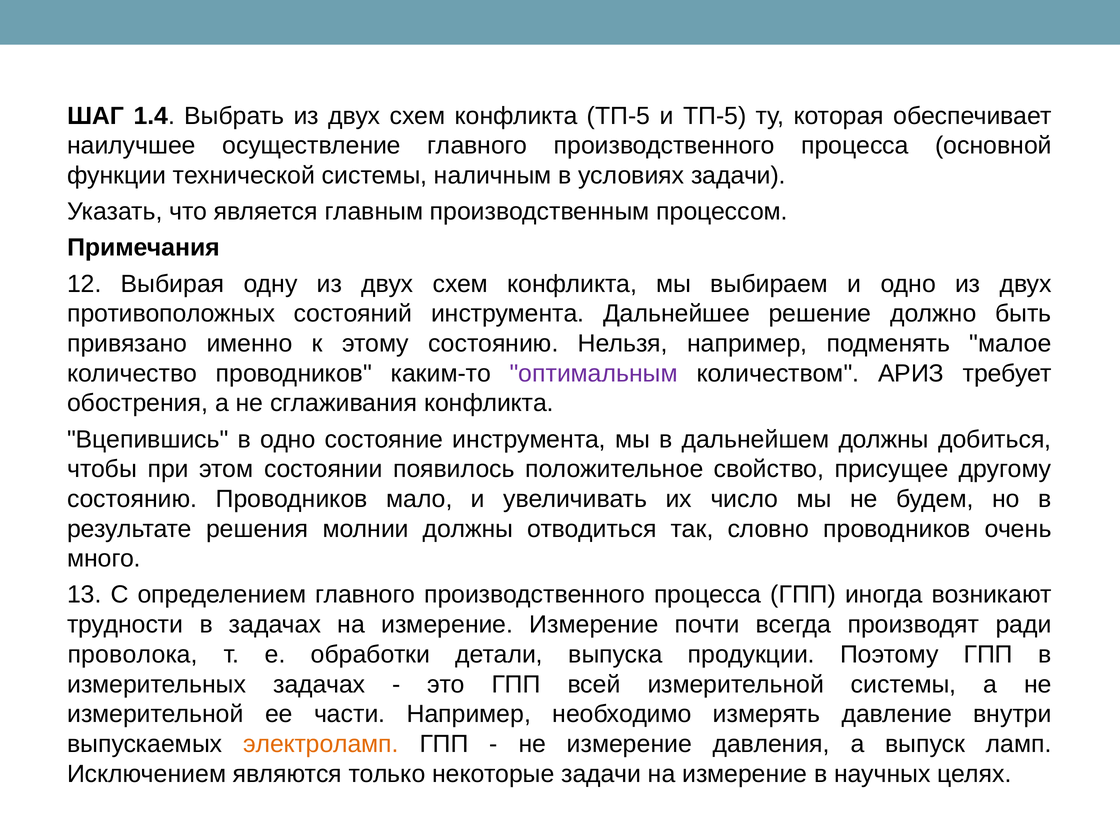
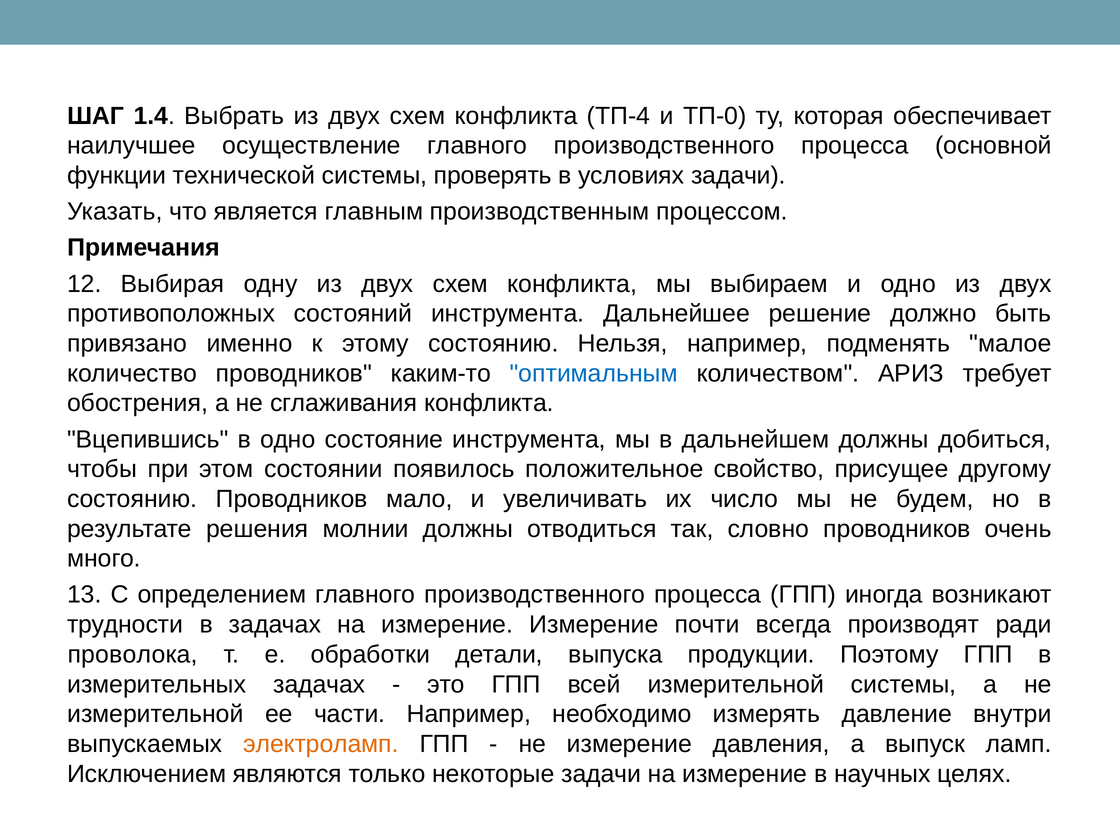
конфликта ТП-5: ТП-5 -> ТП-4
и ТП-5: ТП-5 -> ТП-0
наличным: наличным -> проверять
оптимальным colour: purple -> blue
